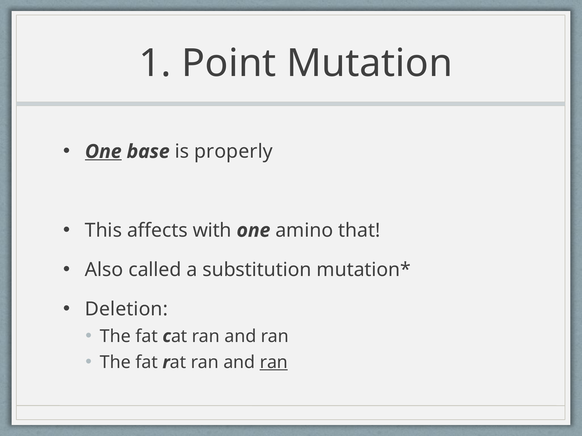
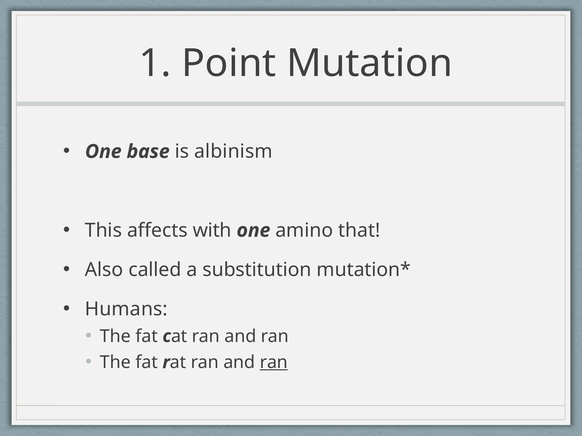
One at (103, 152) underline: present -> none
properly: properly -> albinism
Deletion: Deletion -> Humans
